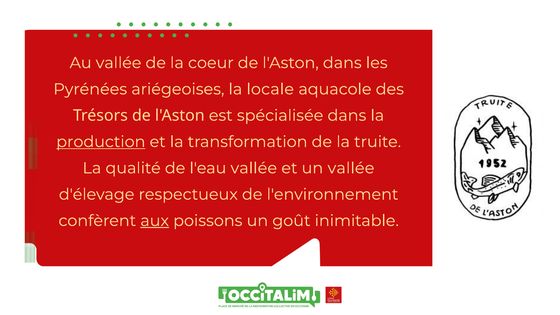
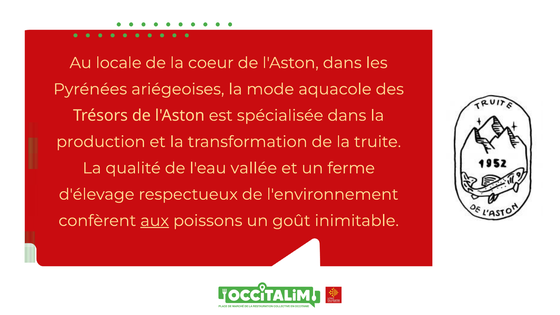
Au vallée: vallée -> locale
locale: locale -> mode
production underline: present -> none
un vallée: vallée -> ferme
